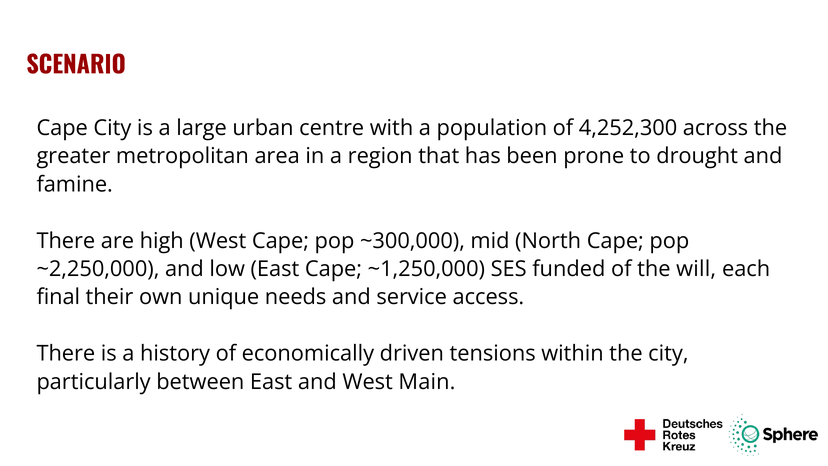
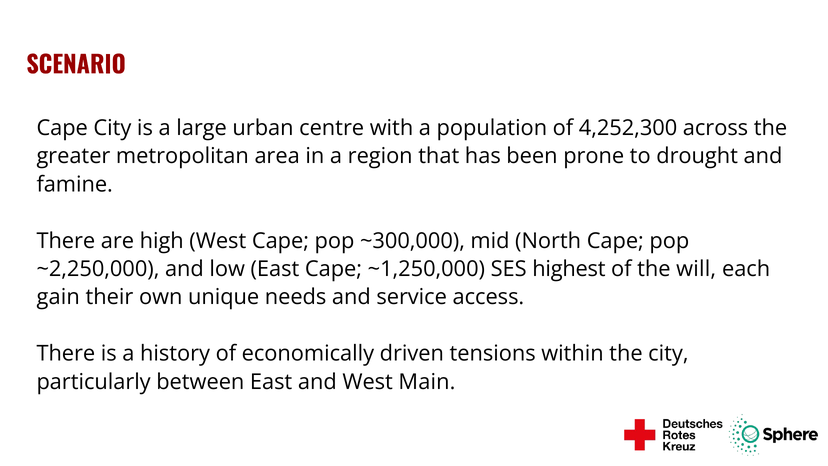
funded: funded -> highest
final: final -> gain
